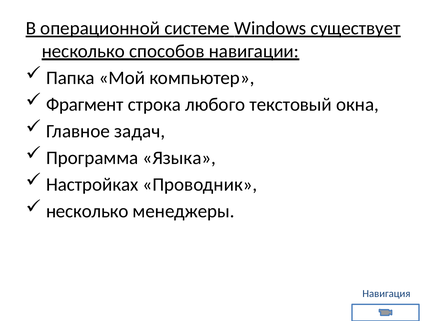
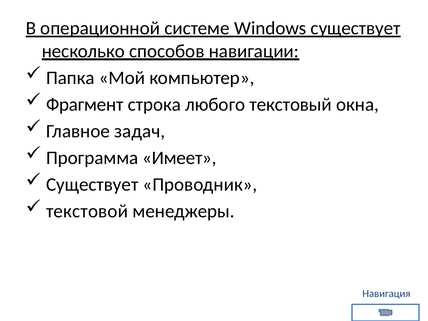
Языка: Языка -> Имеет
Настройках at (92, 184): Настройках -> Существует
несколько at (87, 211): несколько -> текстовой
